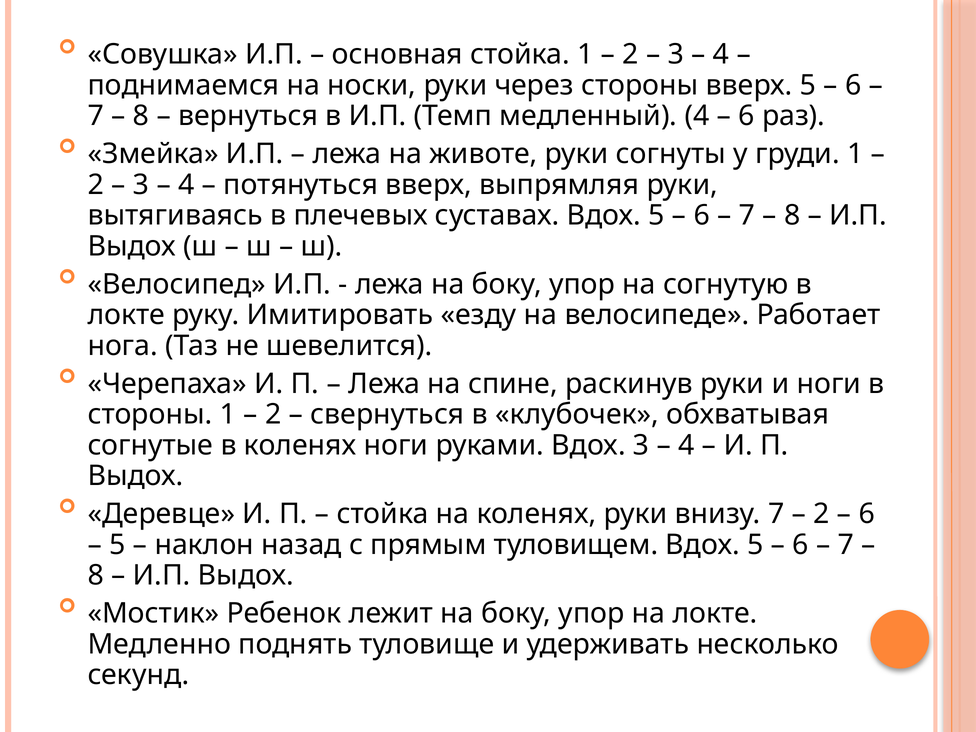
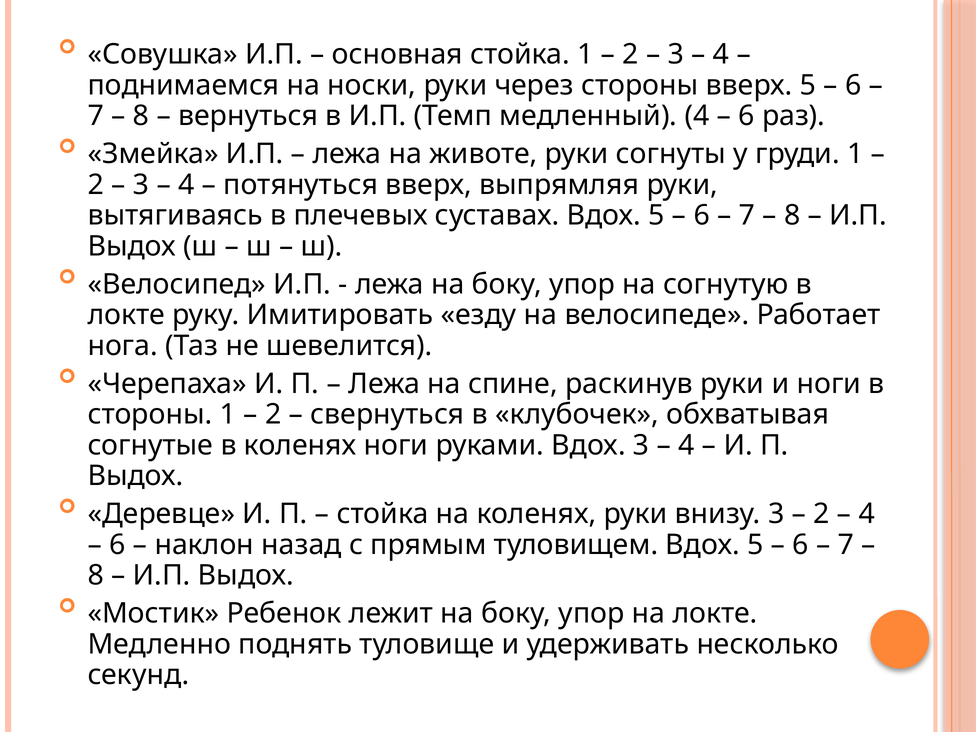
внизу 7: 7 -> 3
6 at (867, 514): 6 -> 4
5 at (117, 545): 5 -> 6
